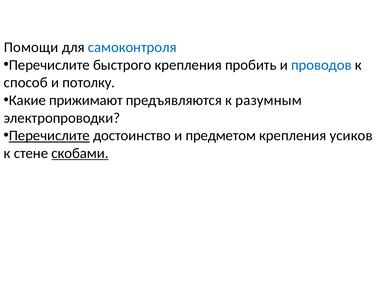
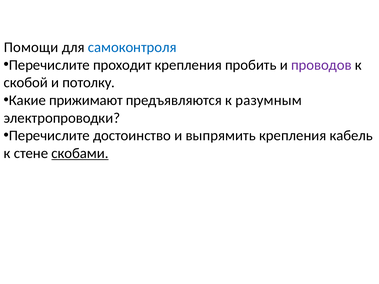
быстрого: быстрого -> проходит
проводов colour: blue -> purple
способ: способ -> скобой
Перечислите at (49, 136) underline: present -> none
предметом: предметом -> выпрямить
усиков: усиков -> кабель
